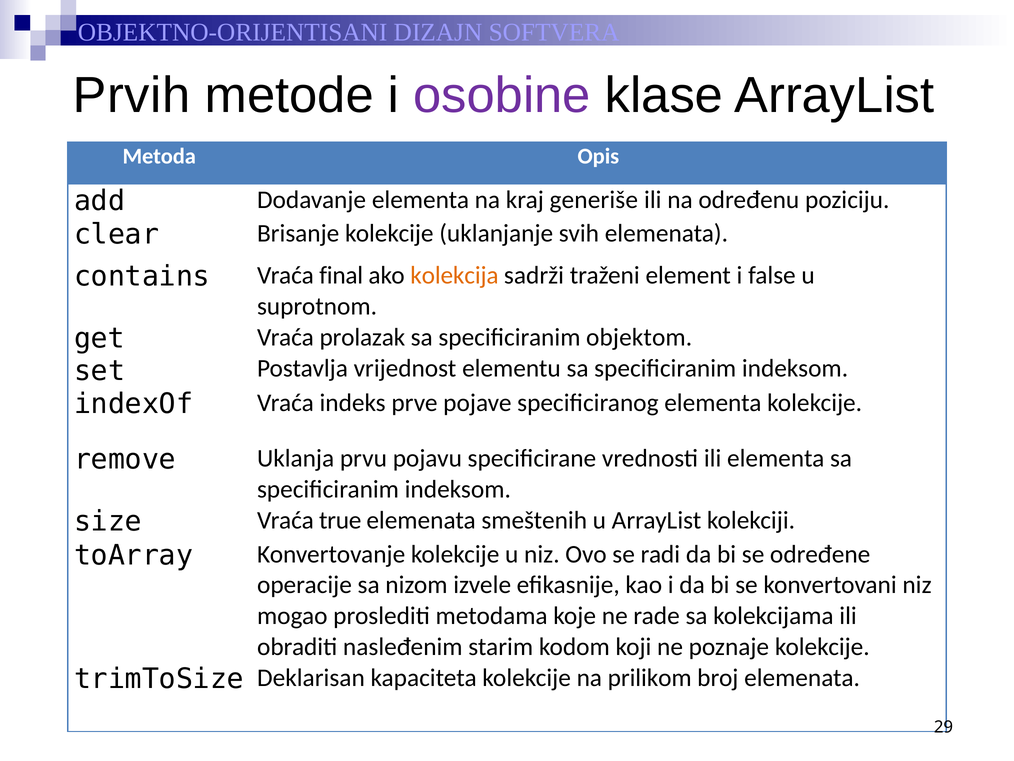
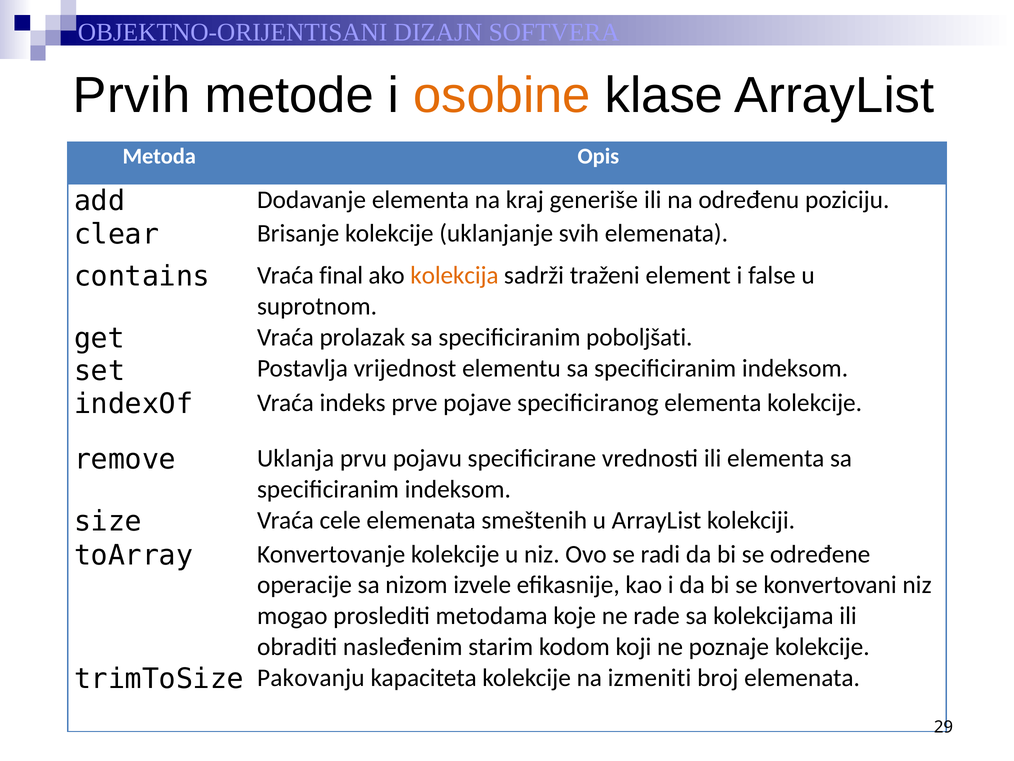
osobine colour: purple -> orange
objektom: objektom -> poboljšati
true: true -> cele
Deklarisan: Deklarisan -> Pakovanju
prilikom: prilikom -> izmeniti
